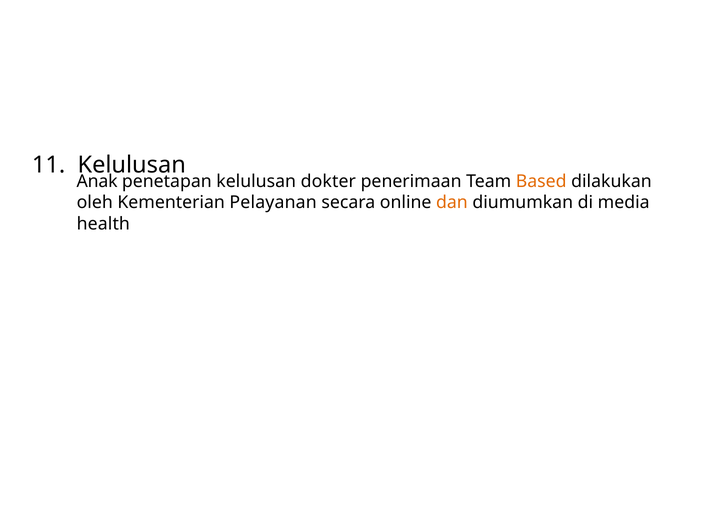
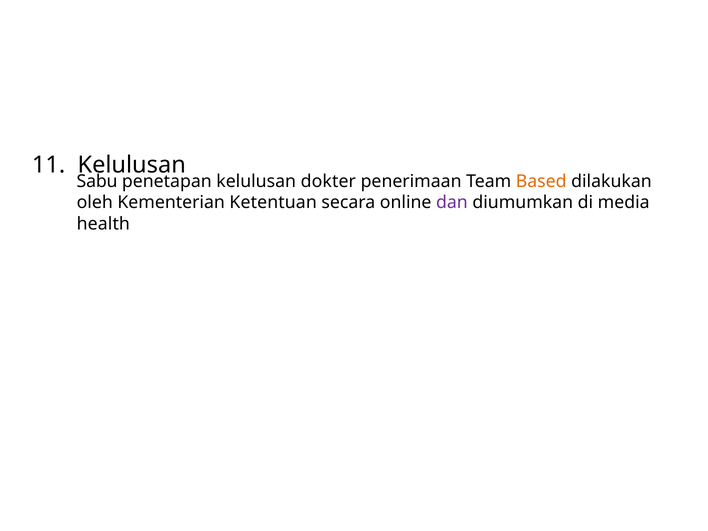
Anak: Anak -> Sabu
Pelayanan: Pelayanan -> Ketentuan
dan colour: orange -> purple
